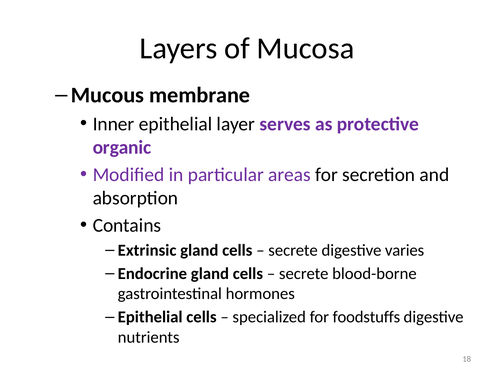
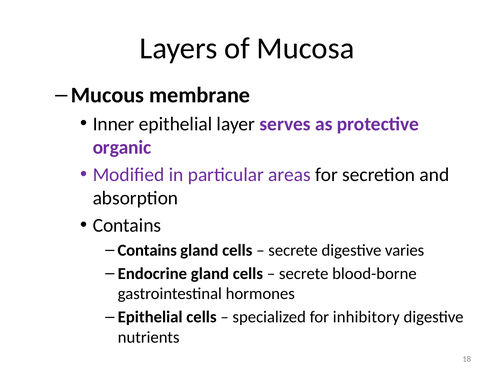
Extrinsic at (147, 250): Extrinsic -> Contains
foodstuffs: foodstuffs -> inhibitory
